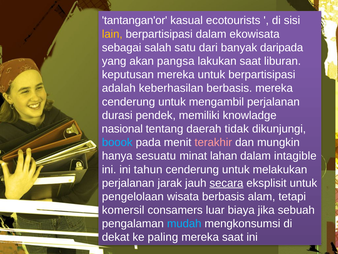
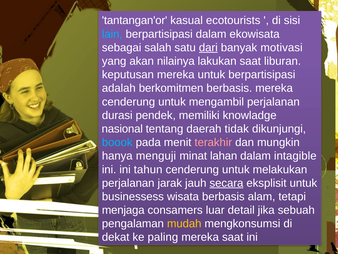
lain colour: yellow -> light blue
dari underline: none -> present
daripada: daripada -> motivasi
pangsa: pangsa -> nilainya
keberhasilan: keberhasilan -> berkomitmen
sesuatu: sesuatu -> menguji
pengelolaan: pengelolaan -> businessess
komersil: komersil -> menjaga
biaya: biaya -> detail
mudah colour: light blue -> yellow
